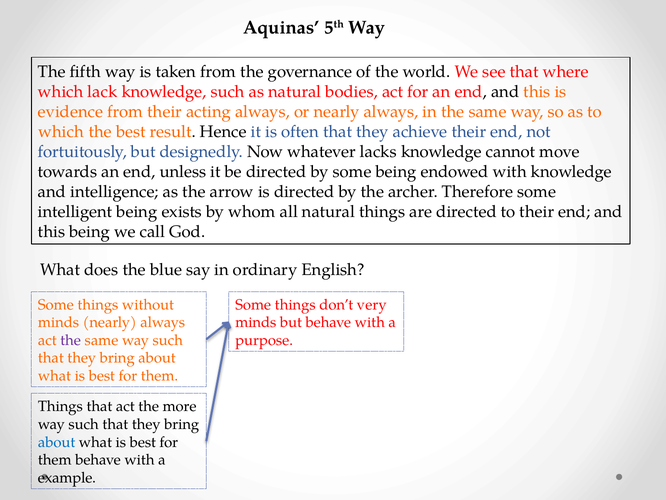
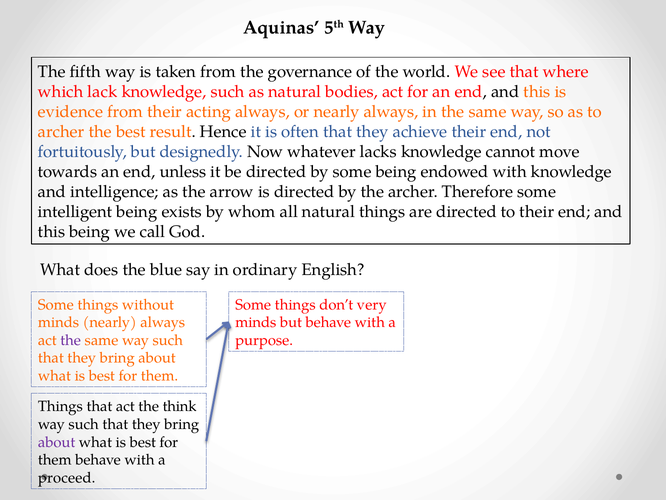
which at (61, 132): which -> archer
more: more -> think
about at (57, 442) colour: blue -> purple
example: example -> proceed
